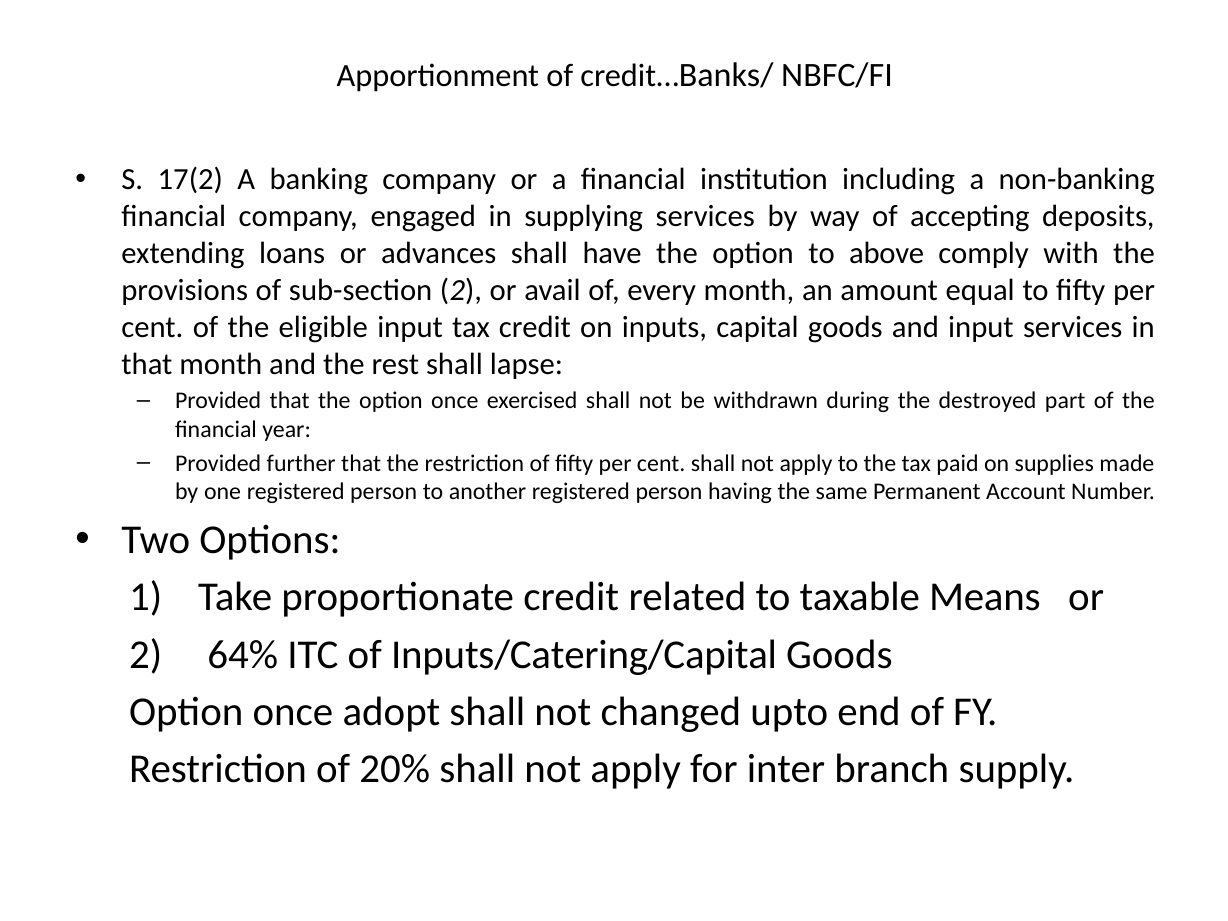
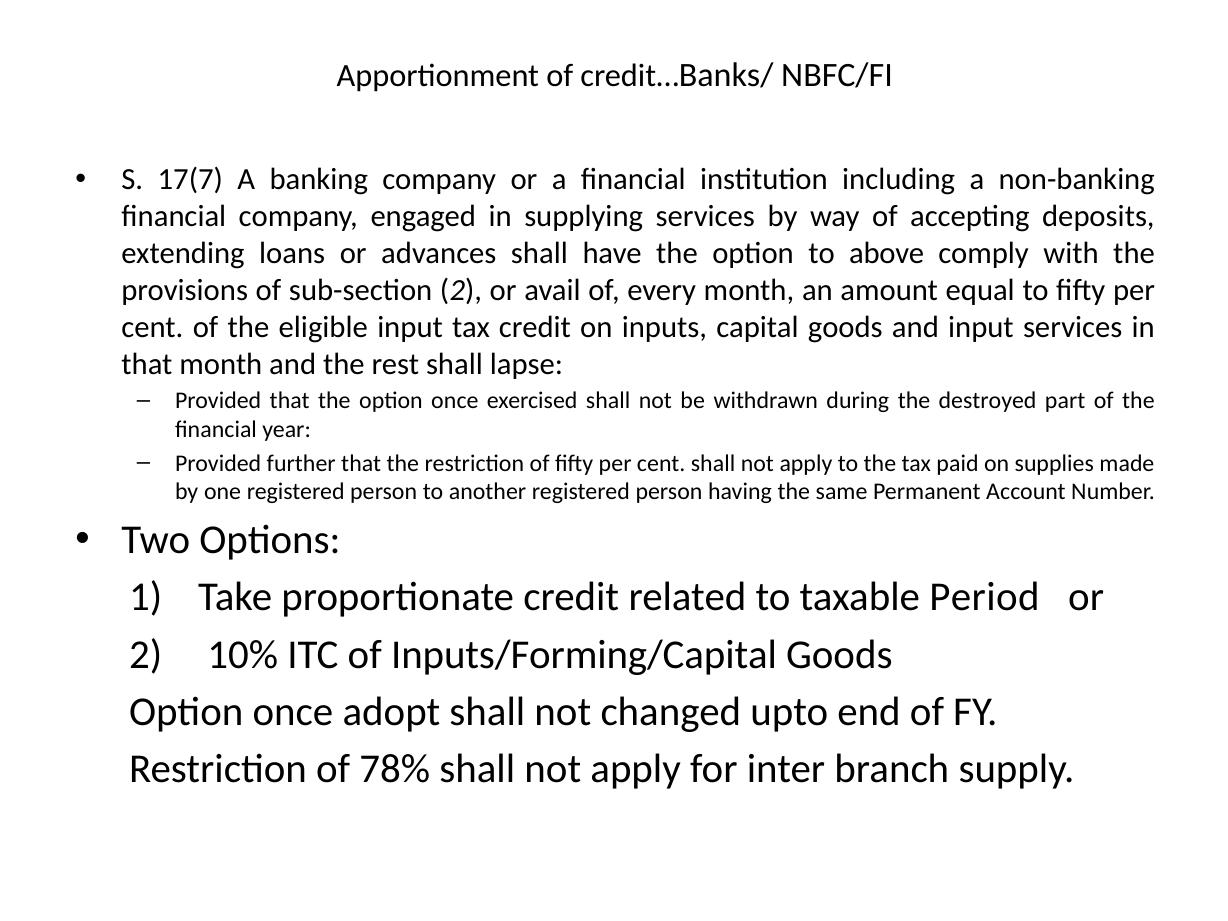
17(2: 17(2 -> 17(7
Means: Means -> Period
64%: 64% -> 10%
Inputs/Catering/Capital: Inputs/Catering/Capital -> Inputs/Forming/Capital
20%: 20% -> 78%
